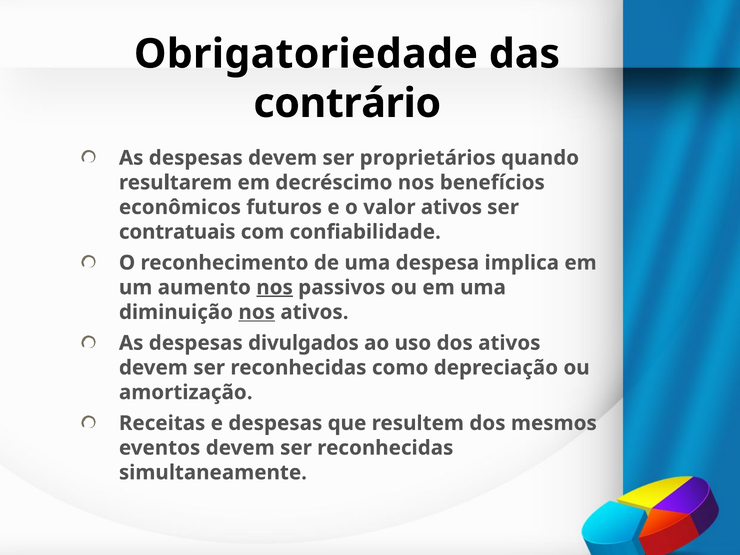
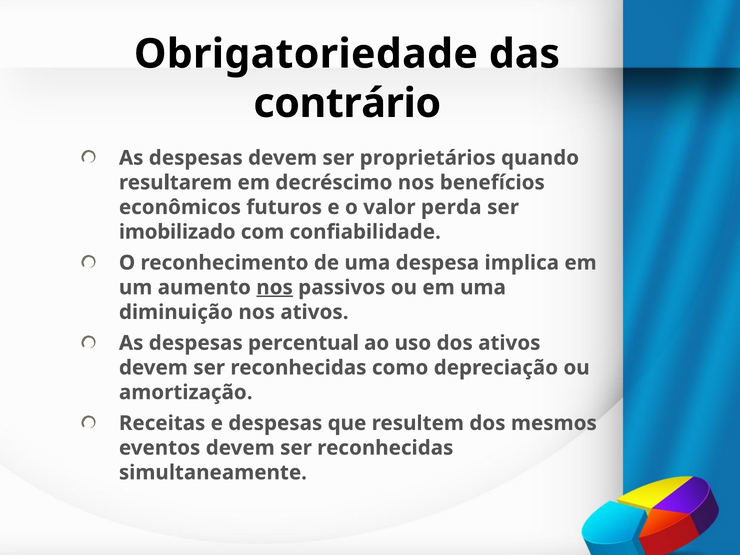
valor ativos: ativos -> perda
contratuais: contratuais -> imobilizado
nos at (257, 312) underline: present -> none
divulgados: divulgados -> percentual
